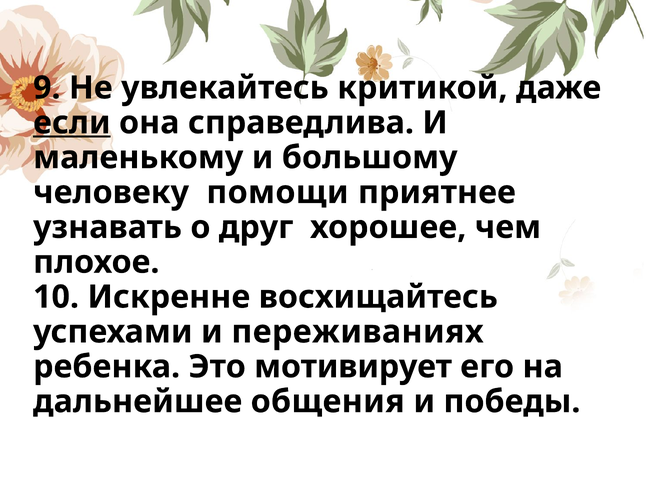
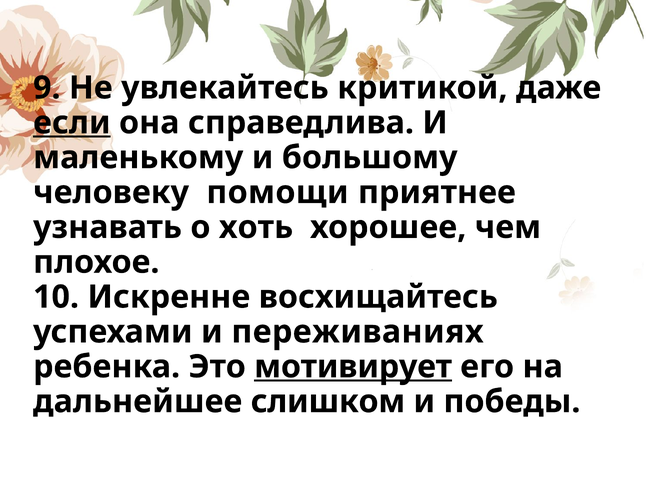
друг: друг -> хоть
мотивирует underline: none -> present
общения: общения -> слишком
